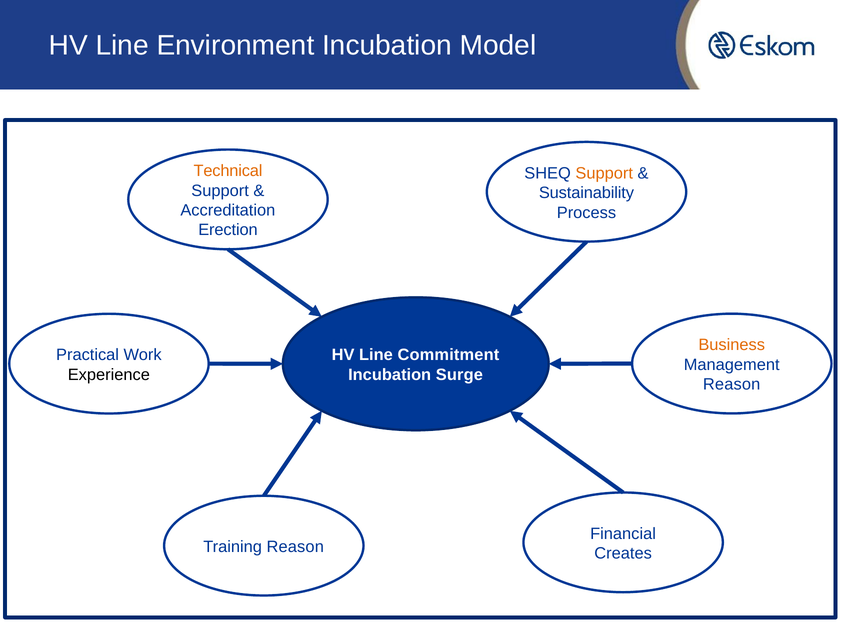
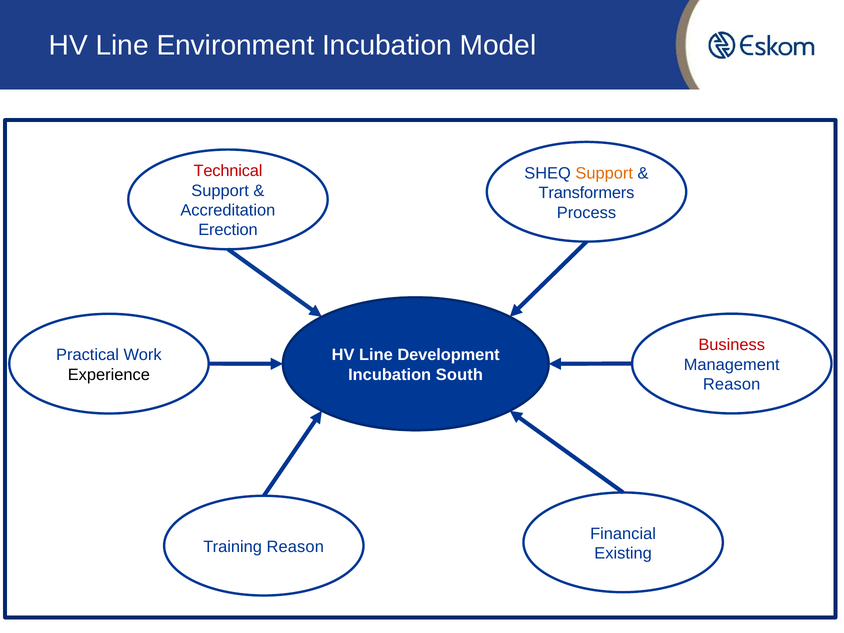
Technical colour: orange -> red
Sustainability: Sustainability -> Transformers
Business colour: orange -> red
Commitment: Commitment -> Development
Surge: Surge -> South
Creates: Creates -> Existing
